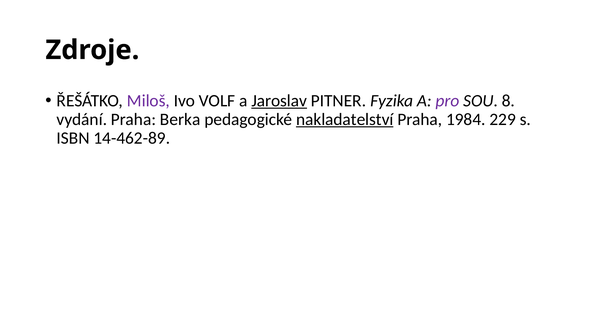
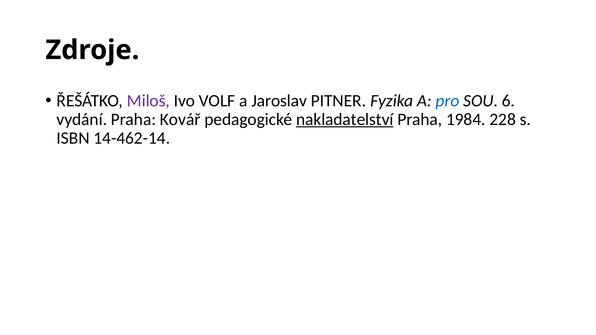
Jaroslav underline: present -> none
pro colour: purple -> blue
8: 8 -> 6
Berka: Berka -> Kovář
229: 229 -> 228
14-462-89: 14-462-89 -> 14-462-14
